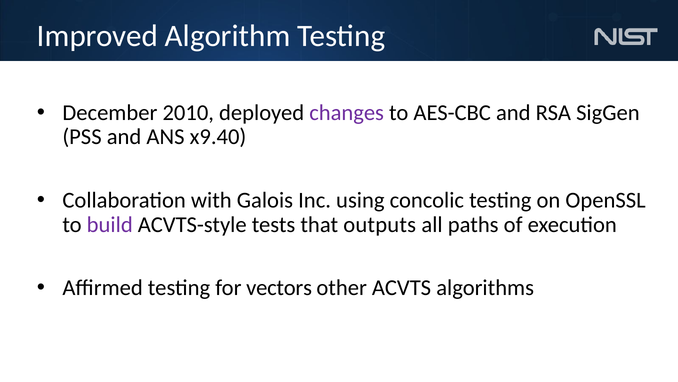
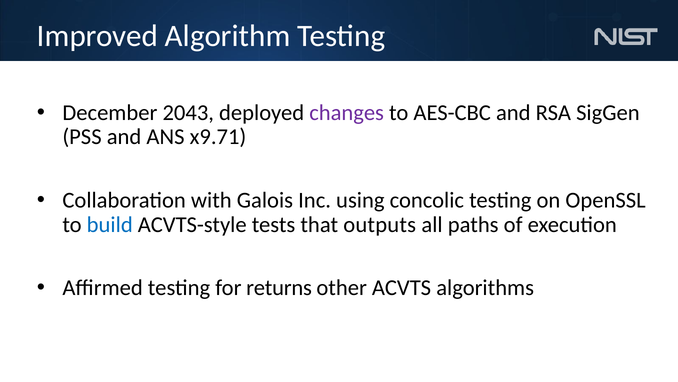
2010: 2010 -> 2043
x9.40: x9.40 -> x9.71
build colour: purple -> blue
vectors: vectors -> returns
